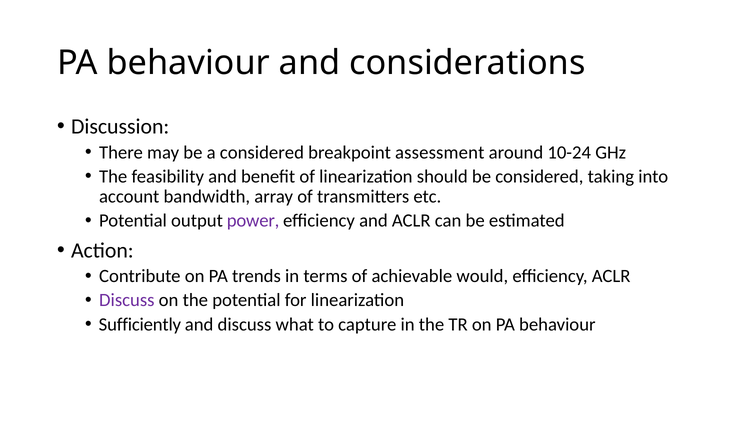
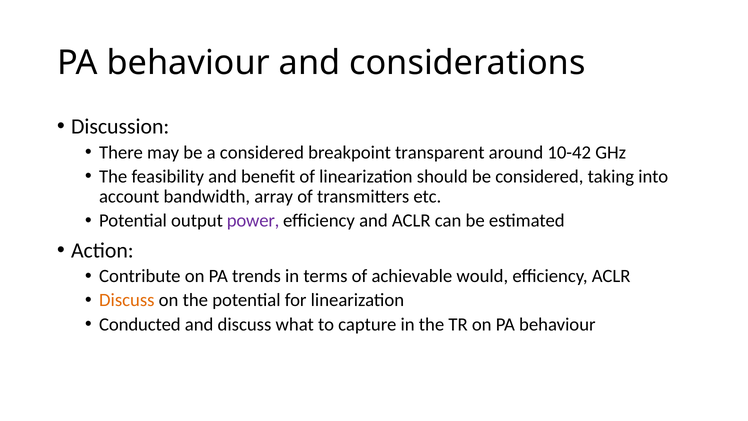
assessment: assessment -> transparent
10-24: 10-24 -> 10-42
Discuss at (127, 300) colour: purple -> orange
Sufficiently: Sufficiently -> Conducted
